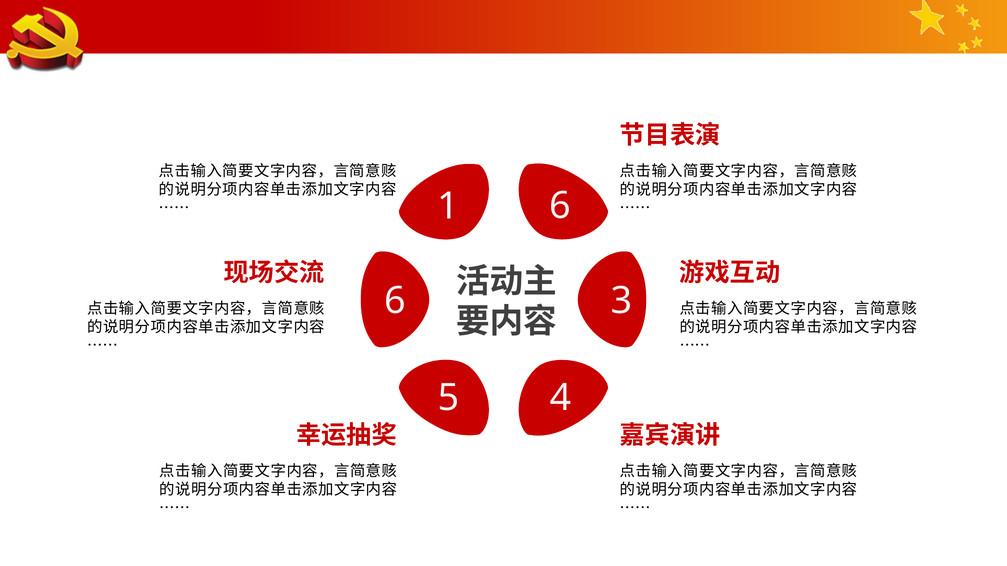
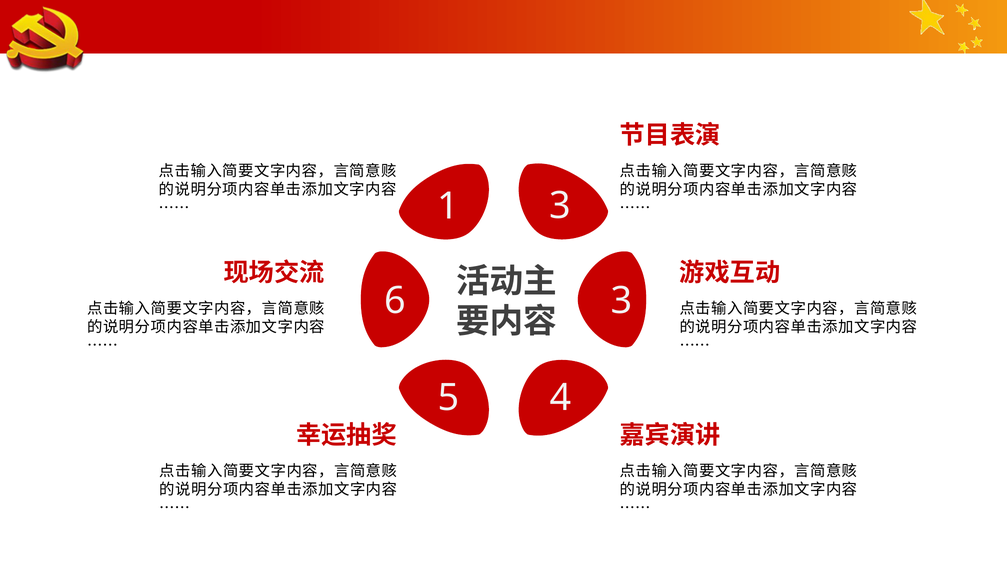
1 6: 6 -> 3
